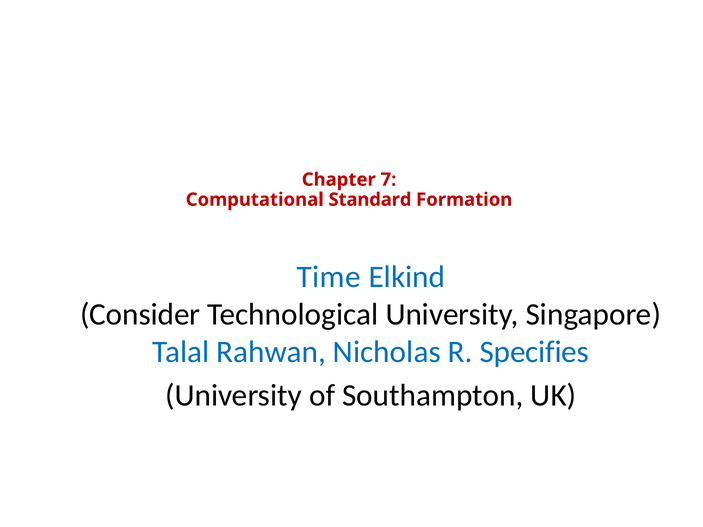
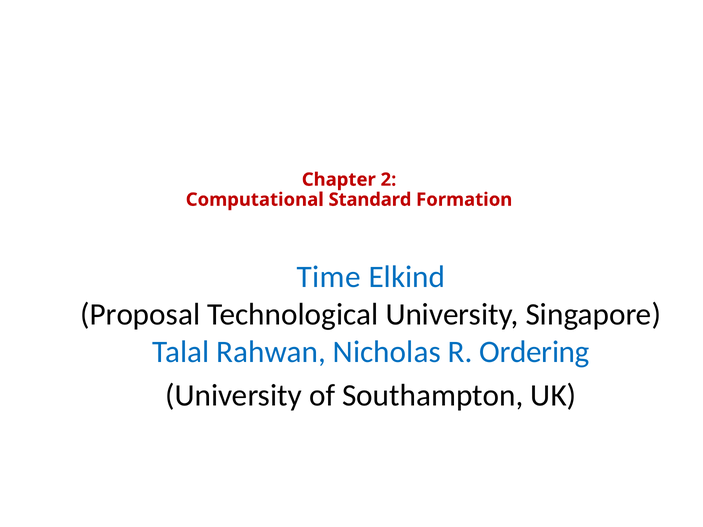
7: 7 -> 2
Consider: Consider -> Proposal
Specifies: Specifies -> Ordering
